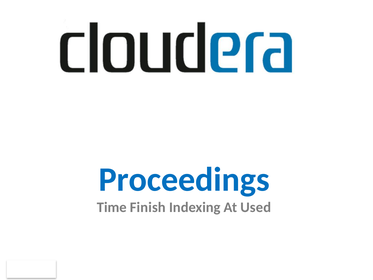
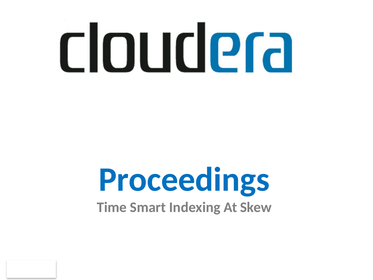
Finish: Finish -> Smart
Used: Used -> Skew
